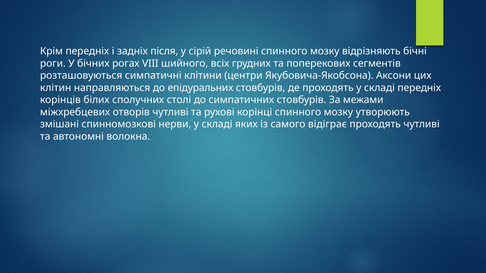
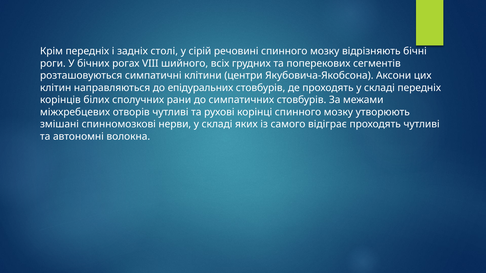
після: після -> столі
столі: столі -> рани
